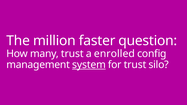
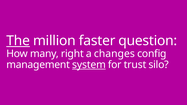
The underline: none -> present
many trust: trust -> right
enrolled: enrolled -> changes
